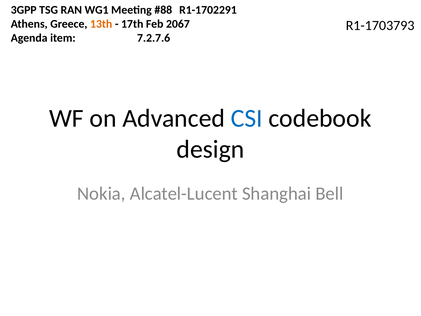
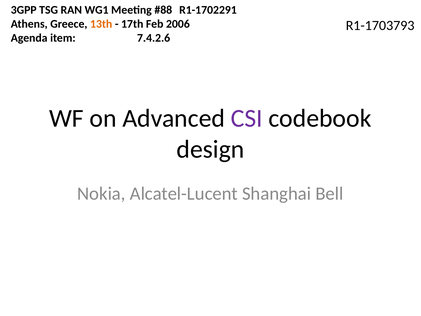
2067: 2067 -> 2006
7.2.7.6: 7.2.7.6 -> 7.4.2.6
CSI colour: blue -> purple
